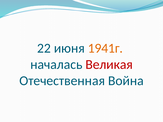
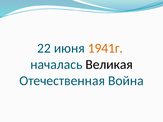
Великая colour: red -> black
